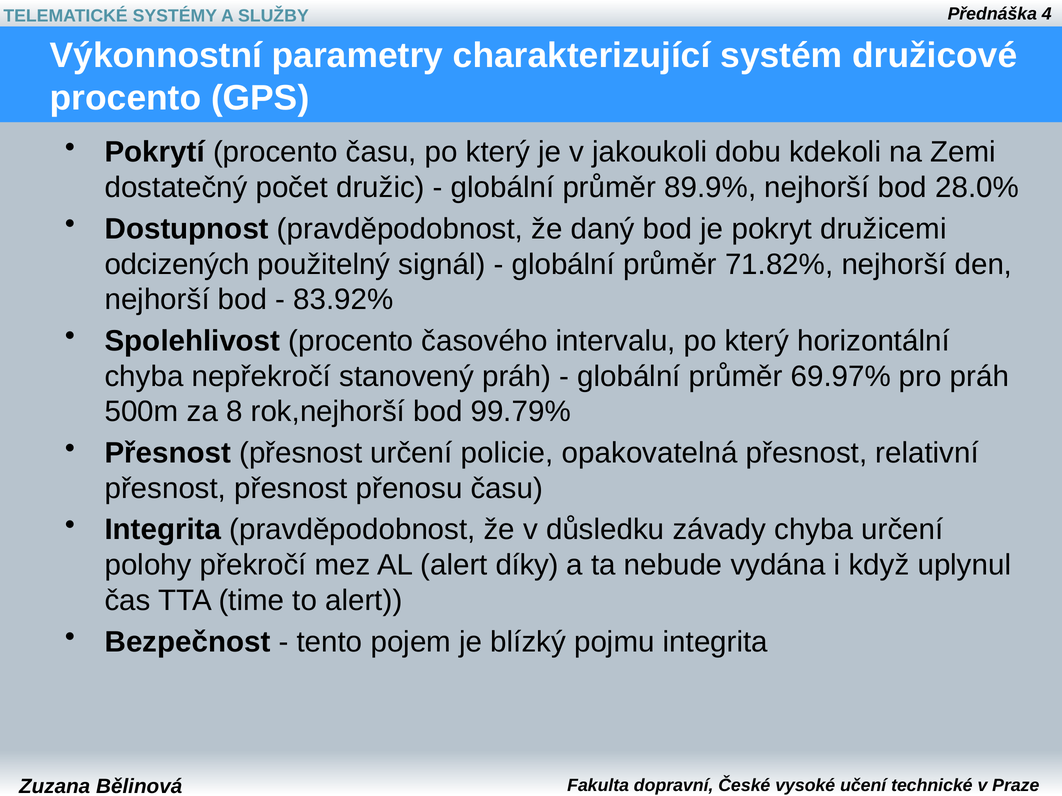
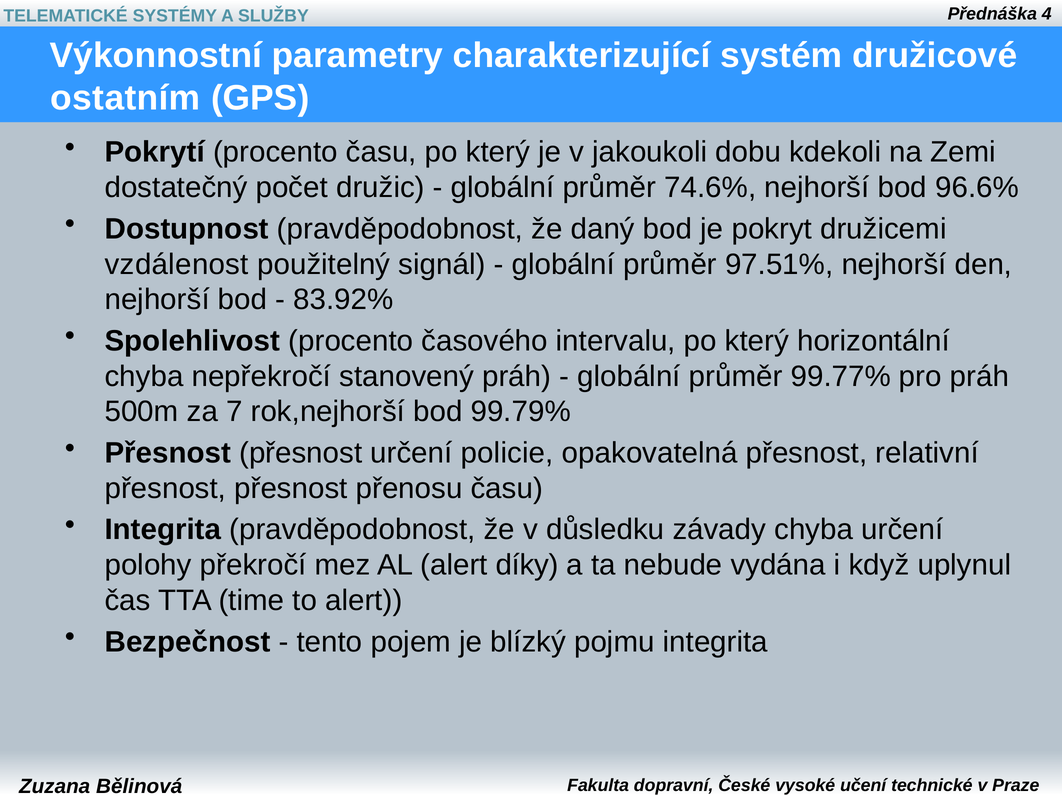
procento at (126, 98): procento -> ostatním
89.9%: 89.9% -> 74.6%
28.0%: 28.0% -> 96.6%
odcizených: odcizených -> vzdálenost
71.82%: 71.82% -> 97.51%
69.97%: 69.97% -> 99.77%
8: 8 -> 7
